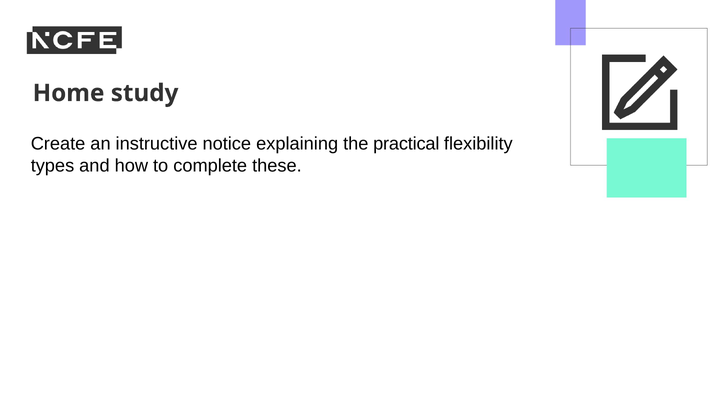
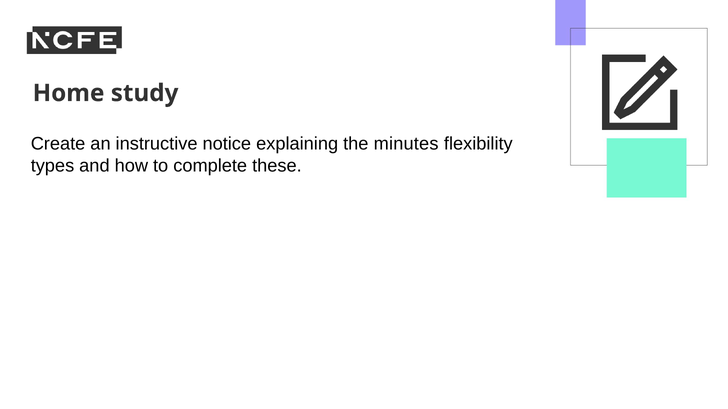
practical: practical -> minutes
